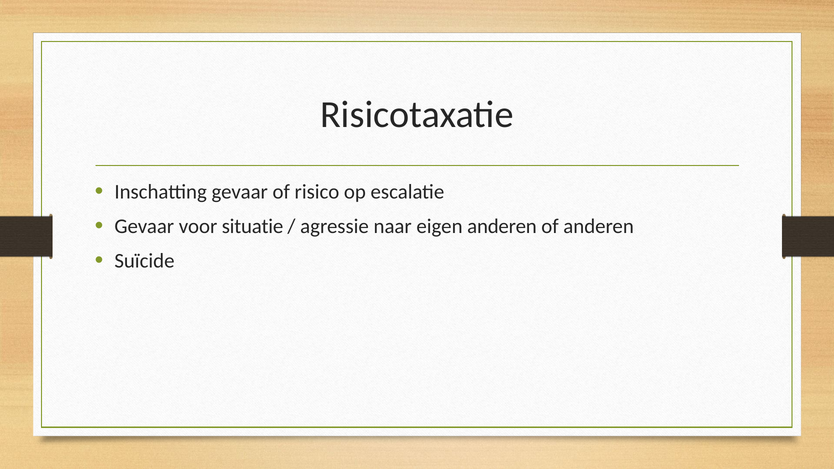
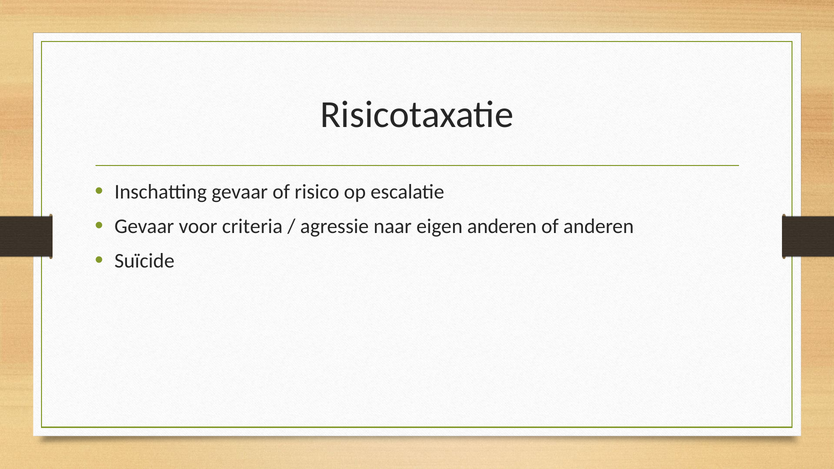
situatie: situatie -> criteria
